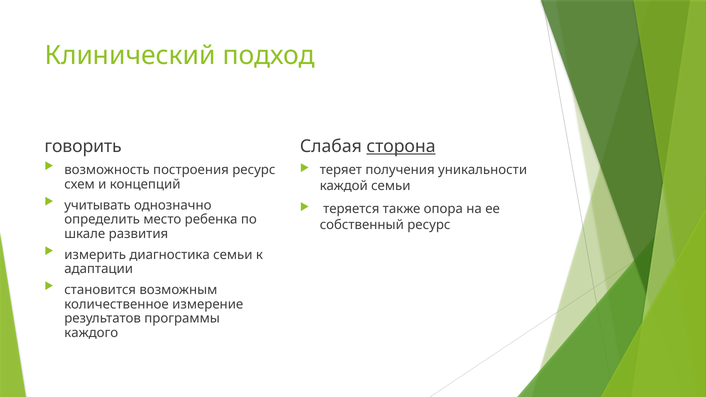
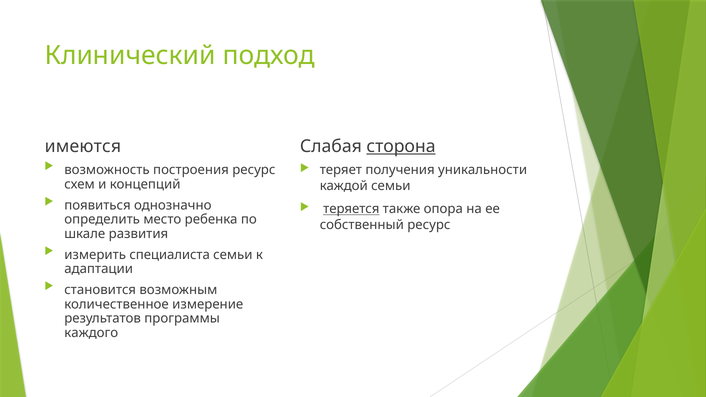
говорить: говорить -> имеются
учитывать: учитывать -> появиться
теряется underline: none -> present
диагностика: диагностика -> специалиста
